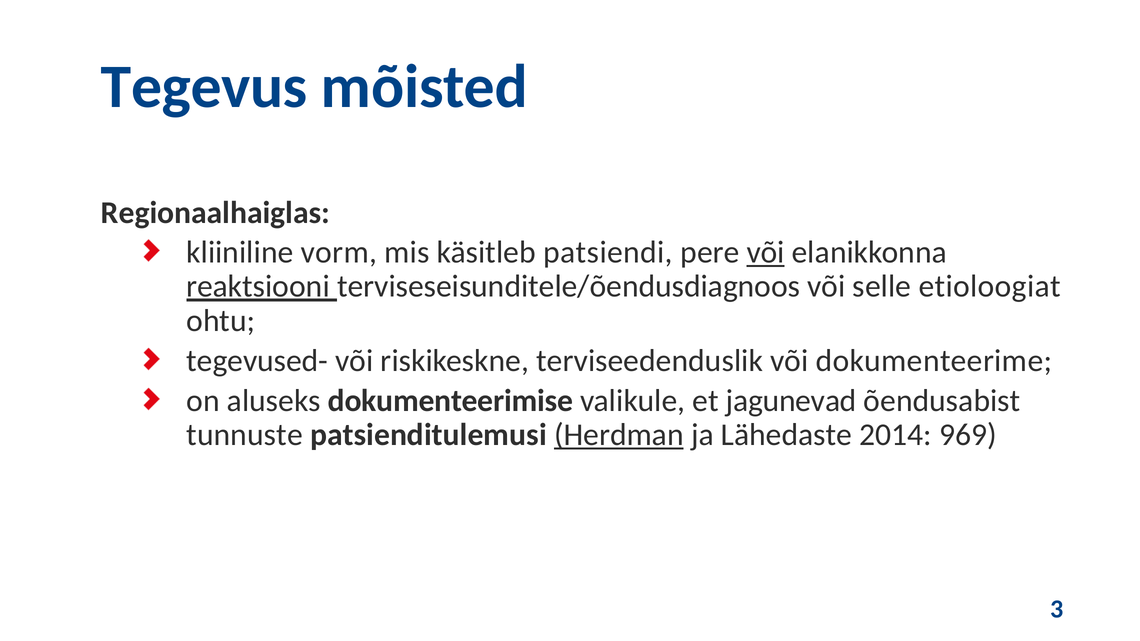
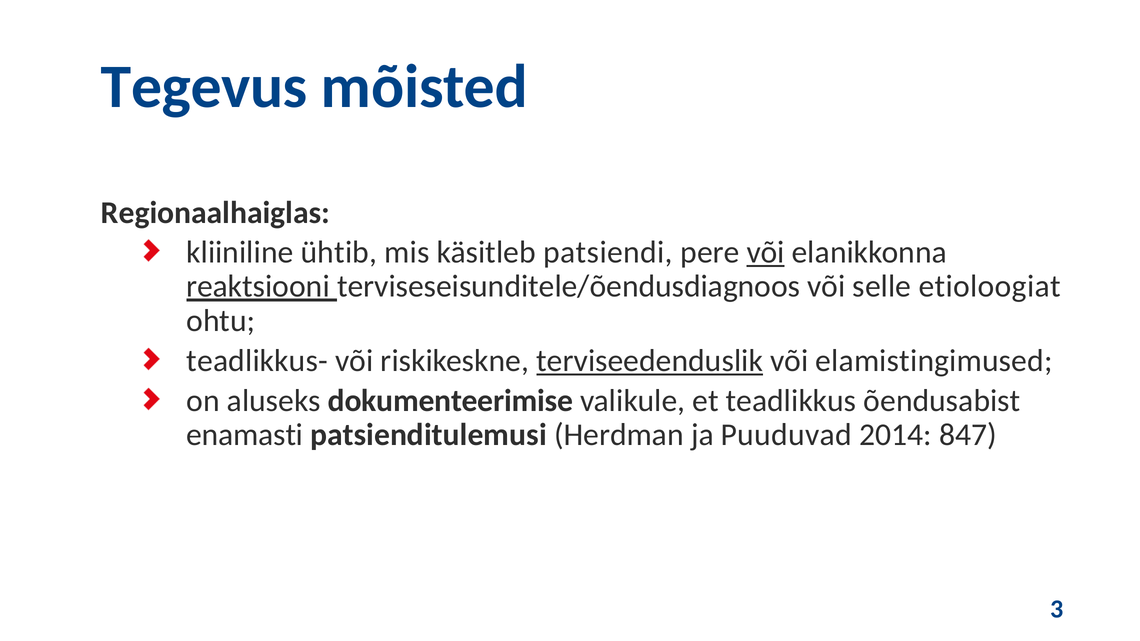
vorm: vorm -> ühtib
tegevused-: tegevused- -> teadlikkus-
terviseedenduslik underline: none -> present
dokumenteerime: dokumenteerime -> elamistingimused
jagunevad: jagunevad -> teadlikkus
tunnuste: tunnuste -> enamasti
Herdman underline: present -> none
Lähedaste: Lähedaste -> Puuduvad
969: 969 -> 847
